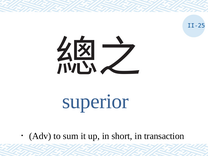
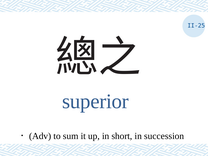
transaction: transaction -> succession
